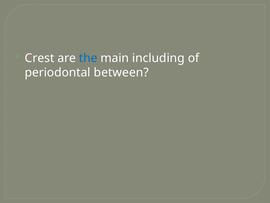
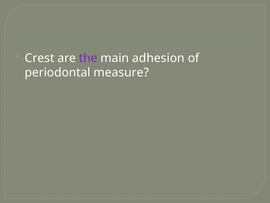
the colour: blue -> purple
including: including -> adhesion
between: between -> measure
